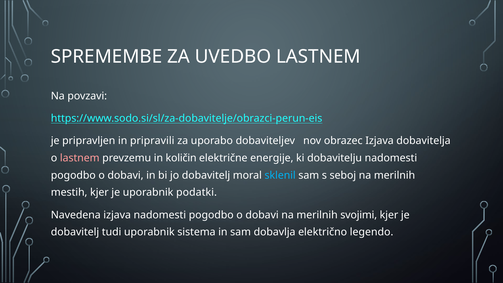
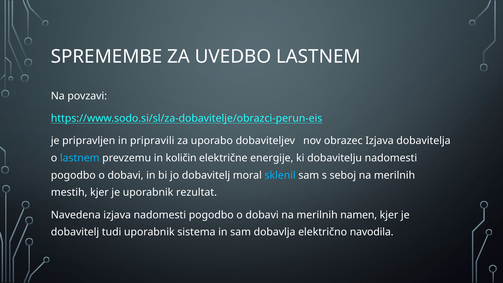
lastnem at (80, 158) colour: pink -> light blue
podatki: podatki -> rezultat
svojimi: svojimi -> namen
legendo: legendo -> navodila
